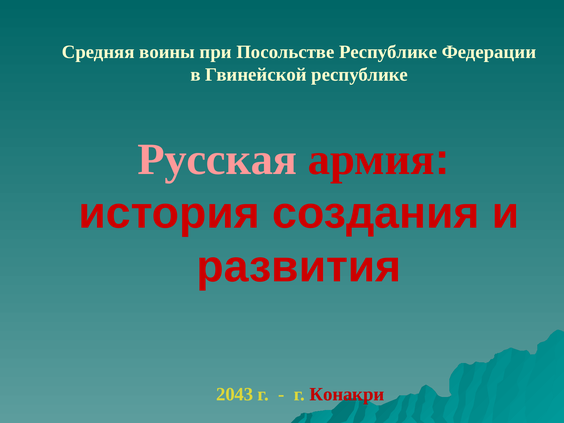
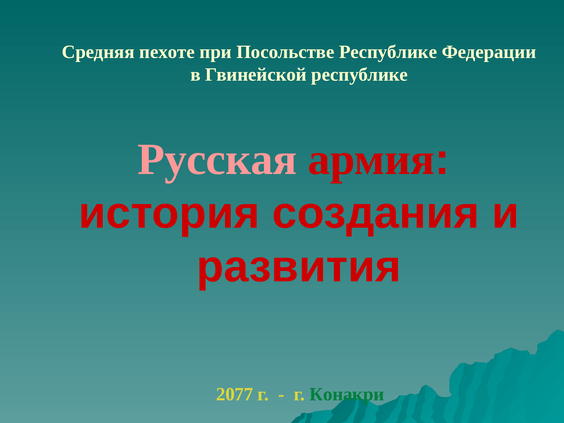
воины: воины -> пехоте
2043: 2043 -> 2077
Конакри colour: red -> green
